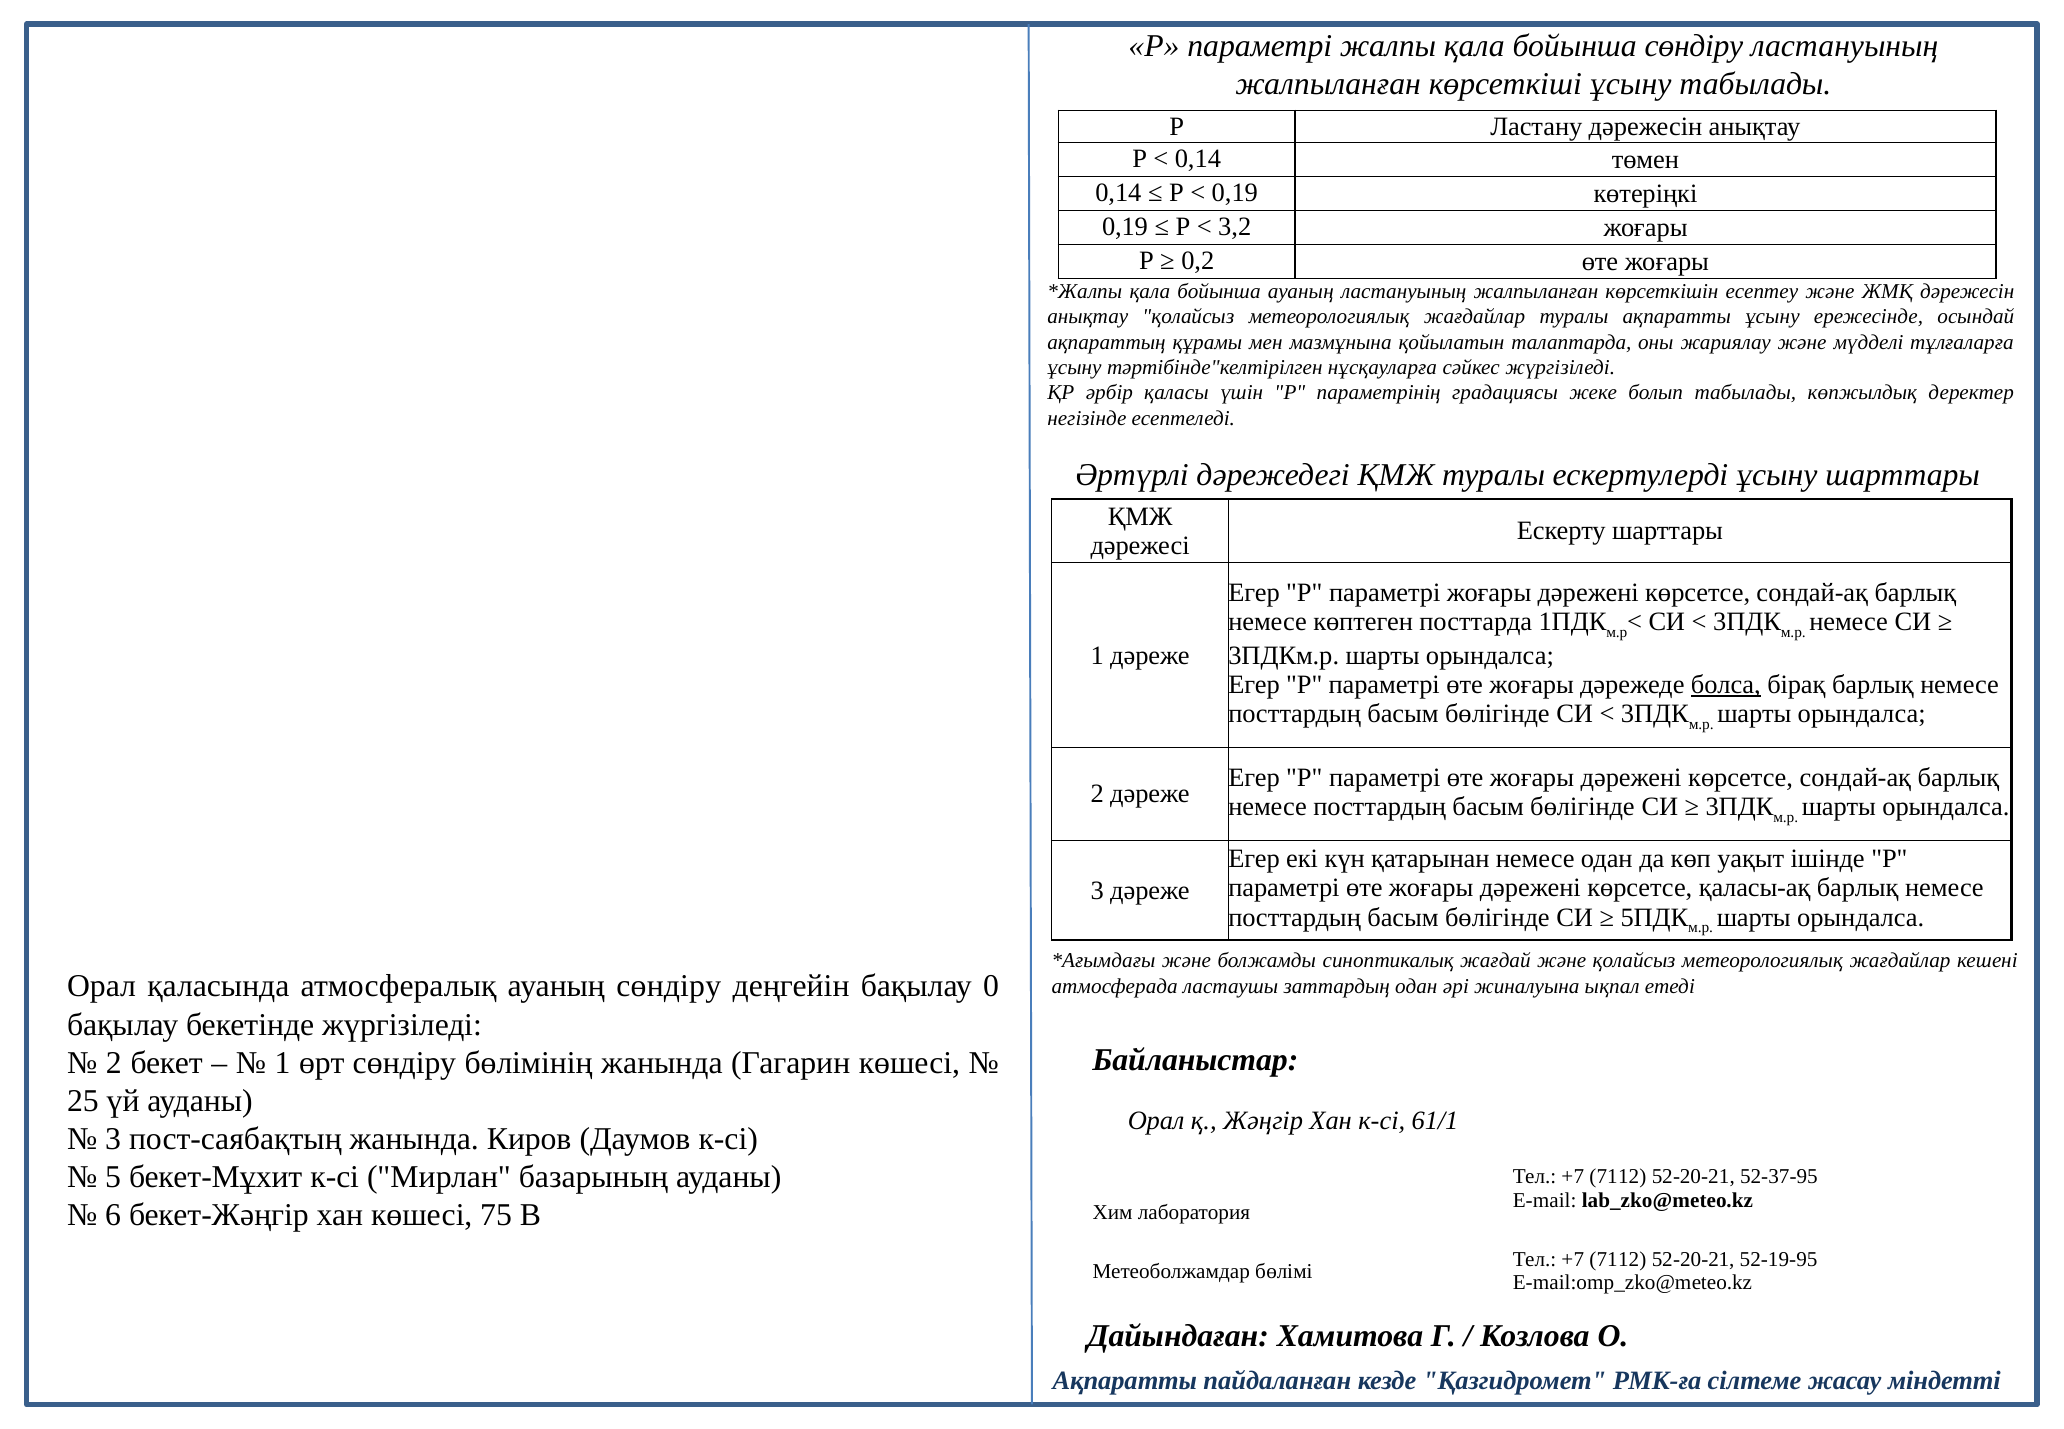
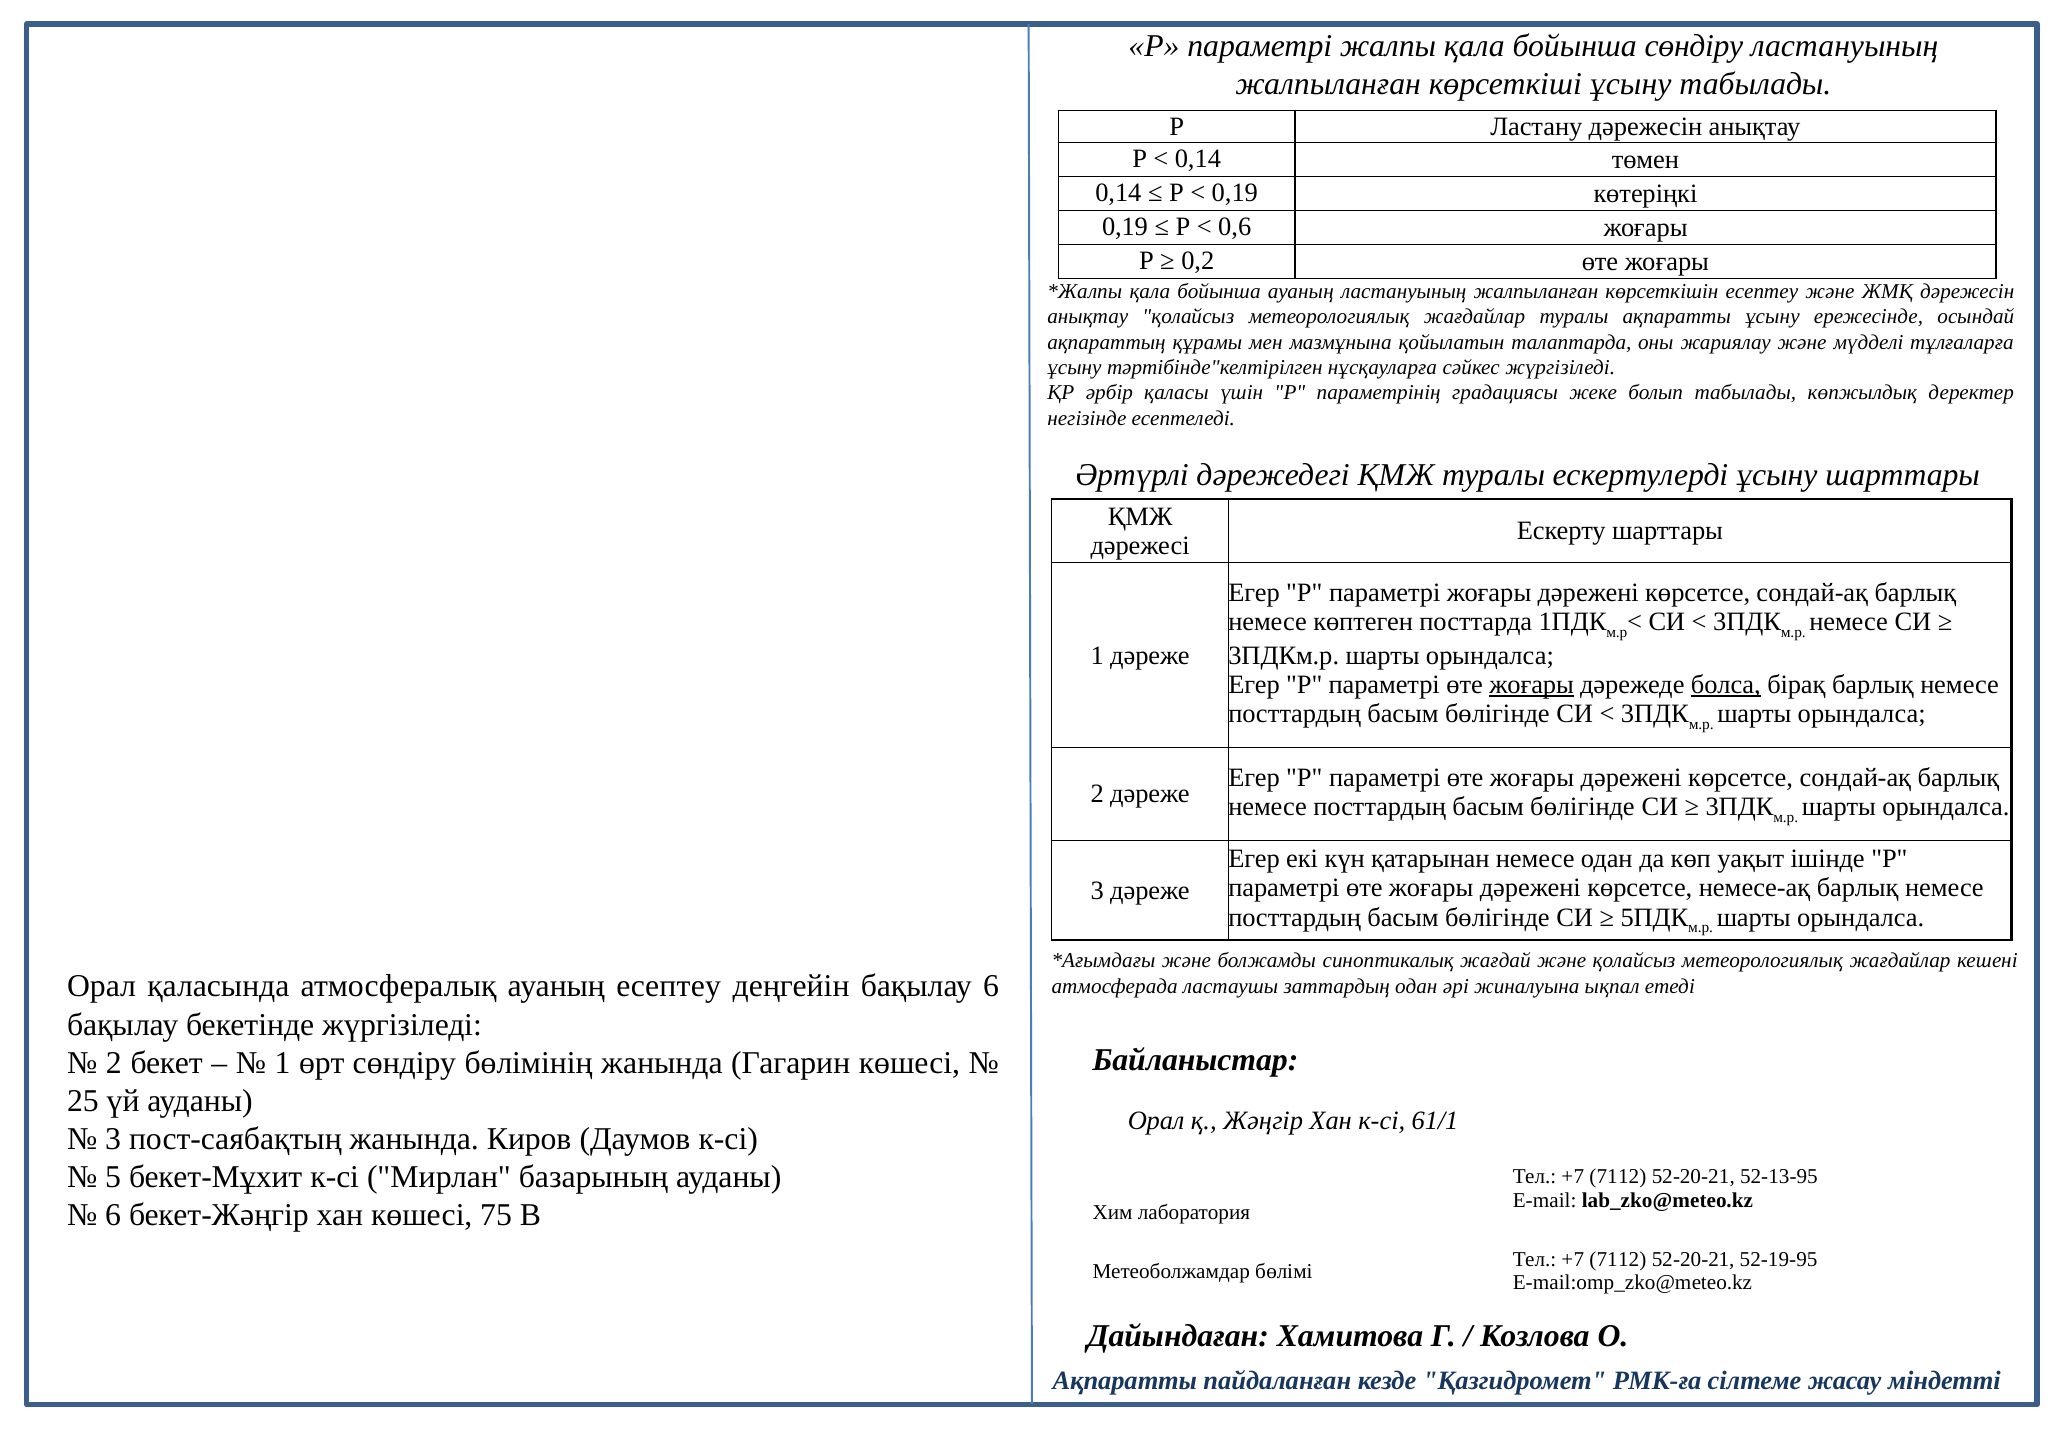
3,2: 3,2 -> 0,6
жоғары at (1532, 684) underline: none -> present
қаласы-ақ: қаласы-ақ -> немесе-ақ
ауаның сөндіру: сөндіру -> есептеу
бақылау 0: 0 -> 6
52-37-95: 52-37-95 -> 52-13-95
